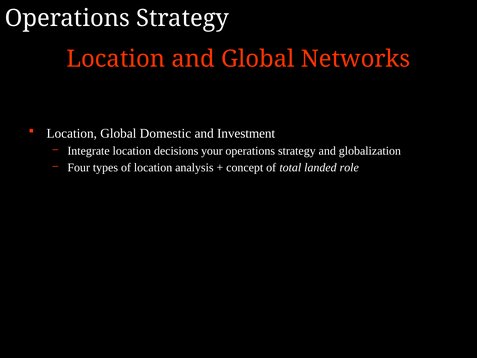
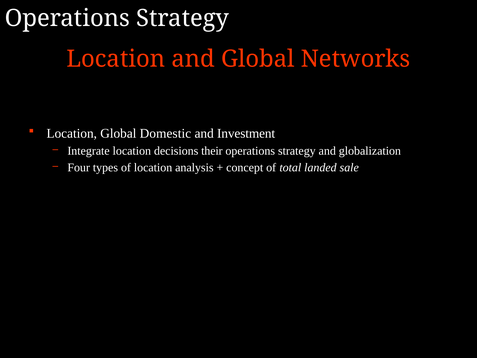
your: your -> their
role: role -> sale
